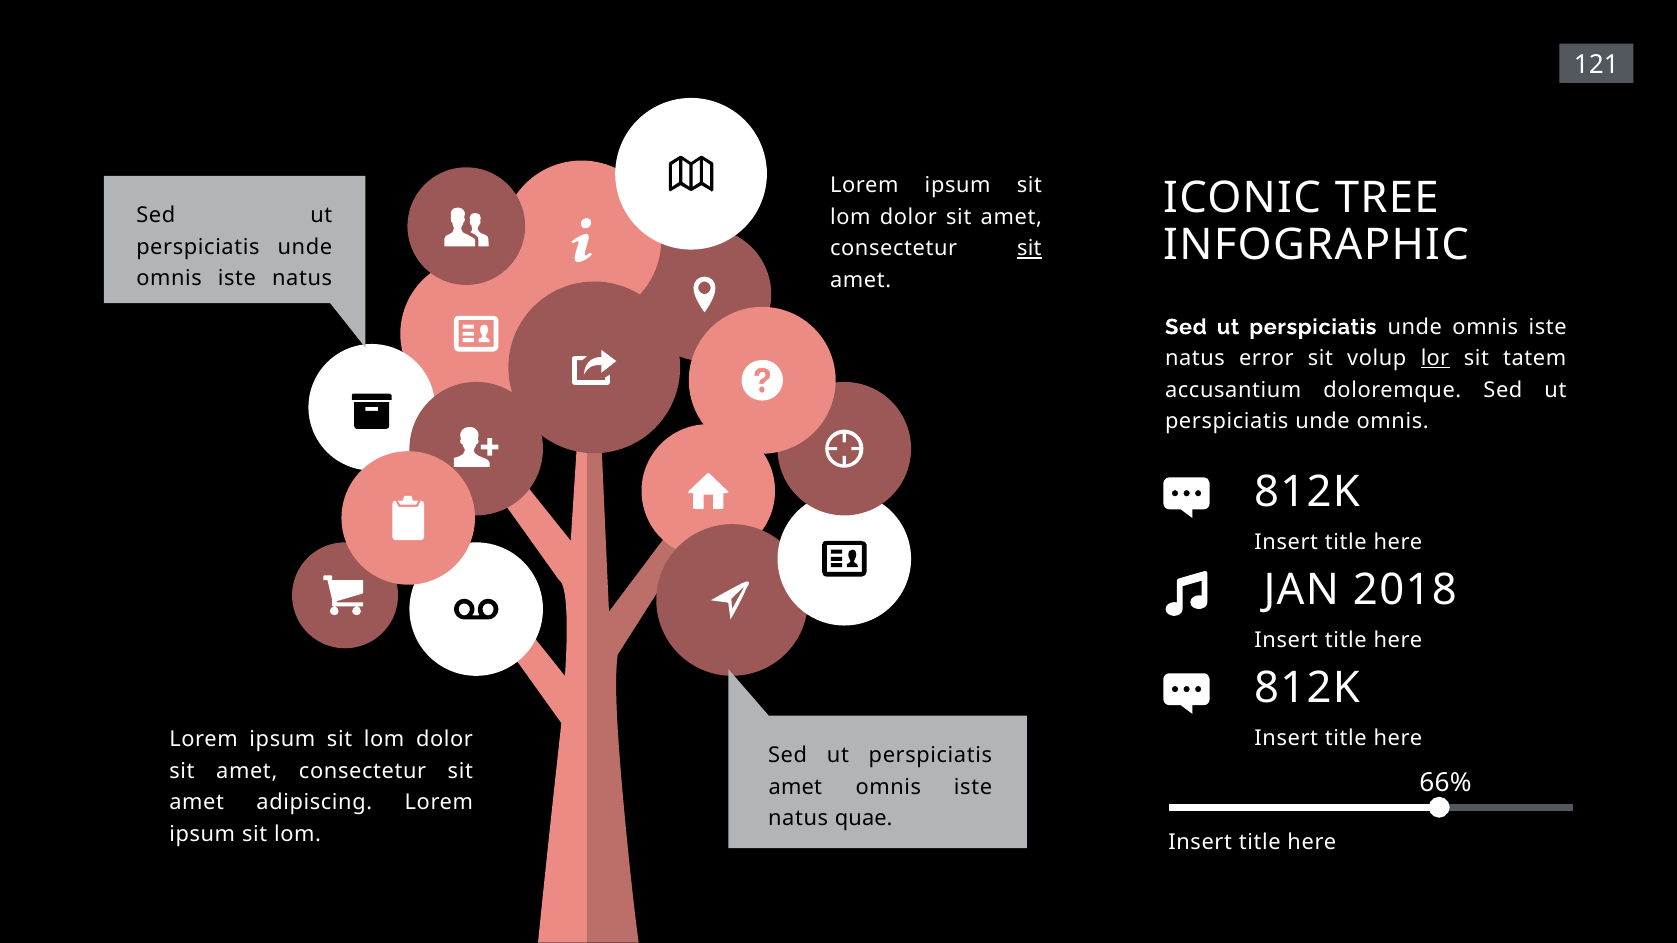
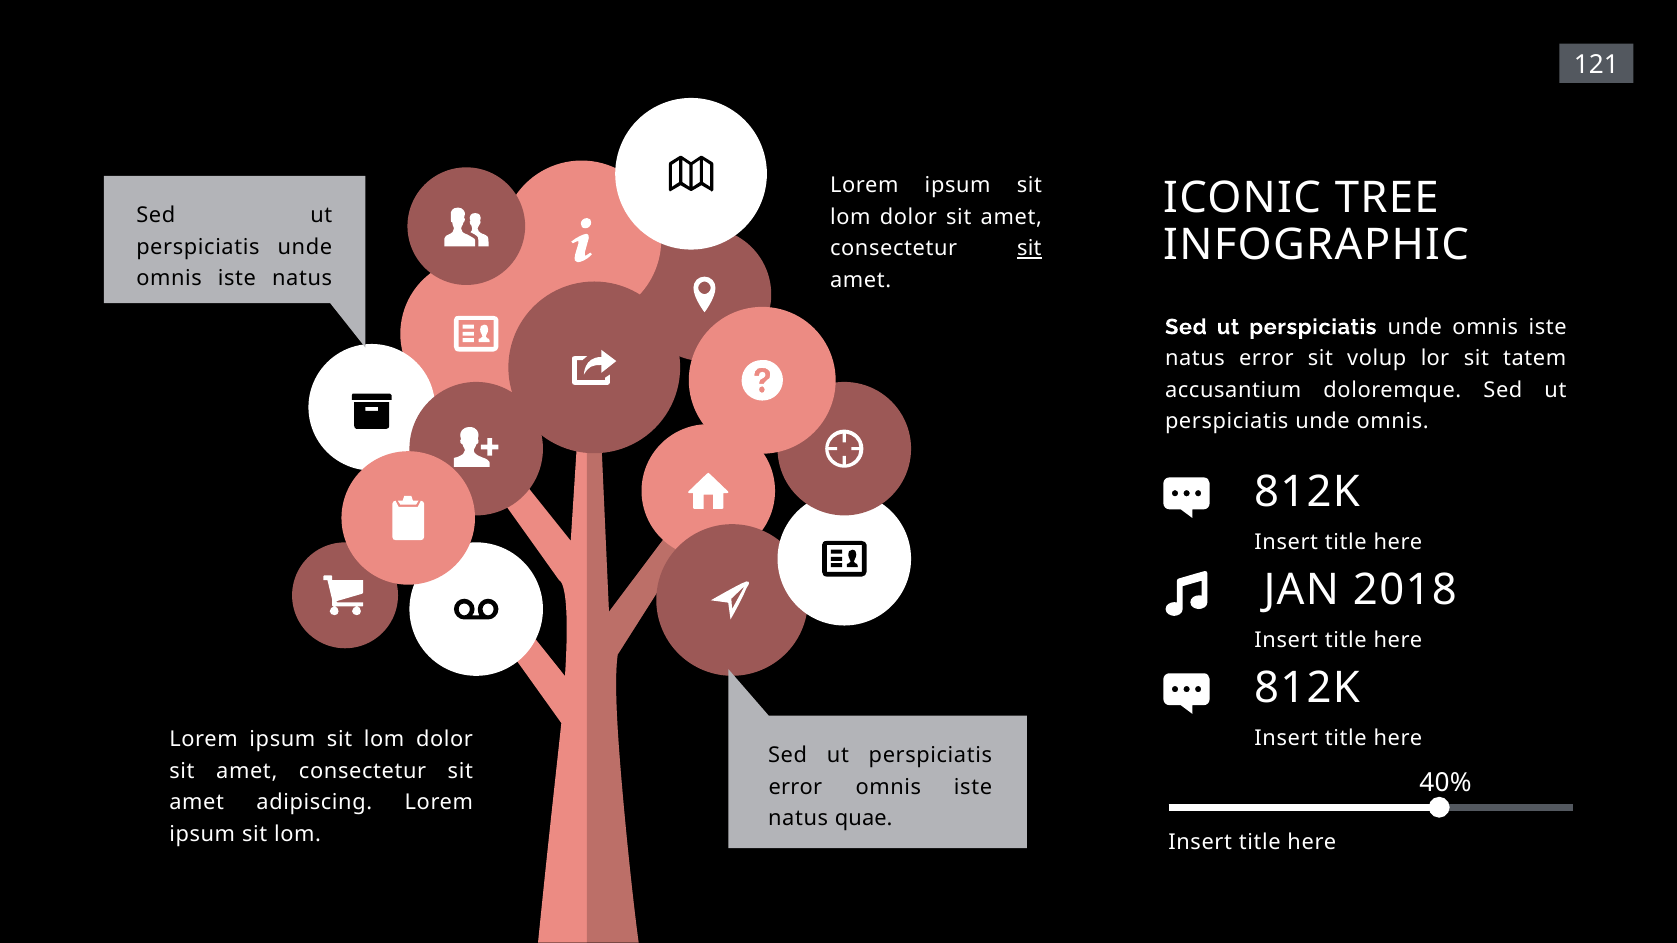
lor underline: present -> none
66%: 66% -> 40%
amet at (795, 787): amet -> error
